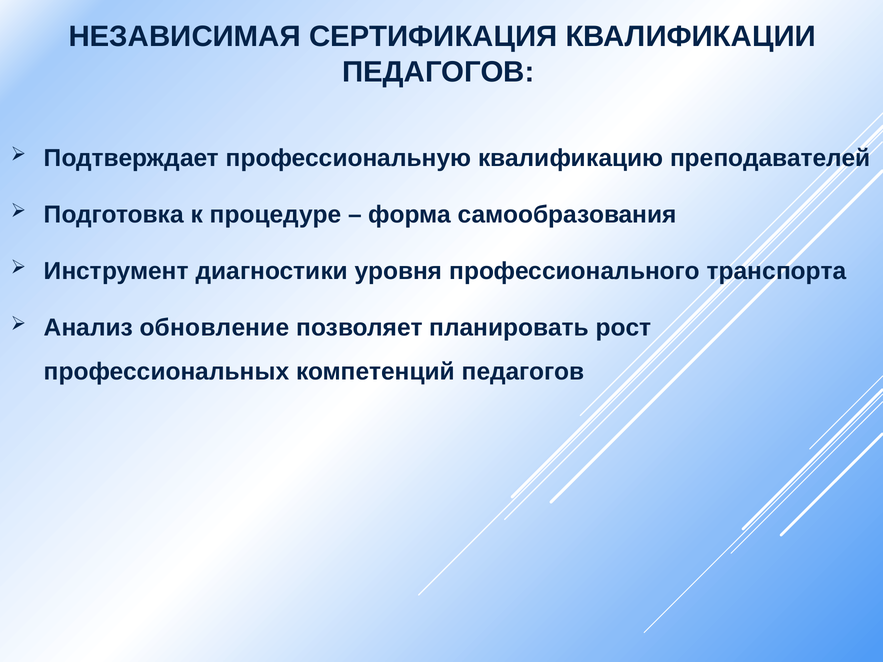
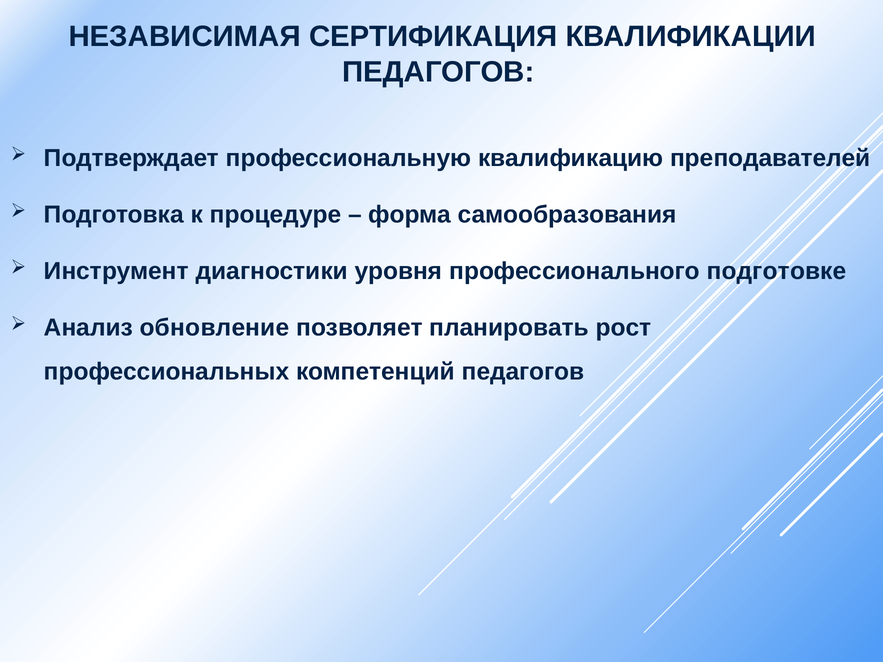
транспорта: транспорта -> подготовке
